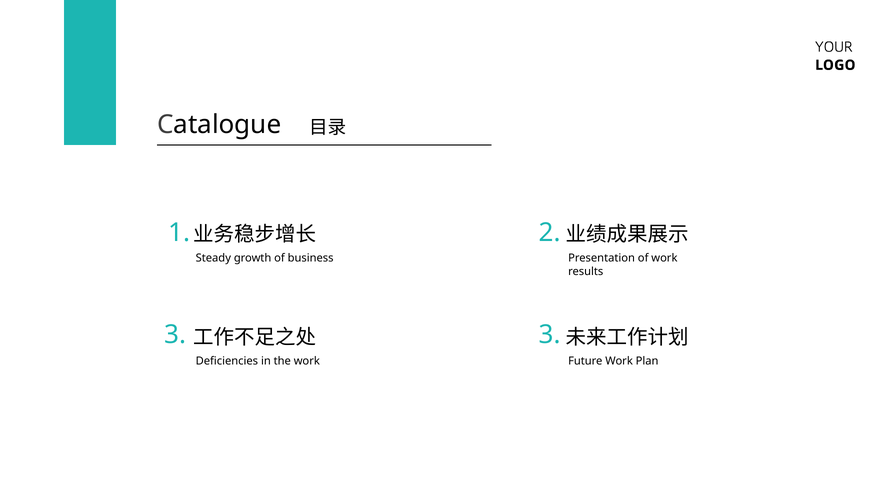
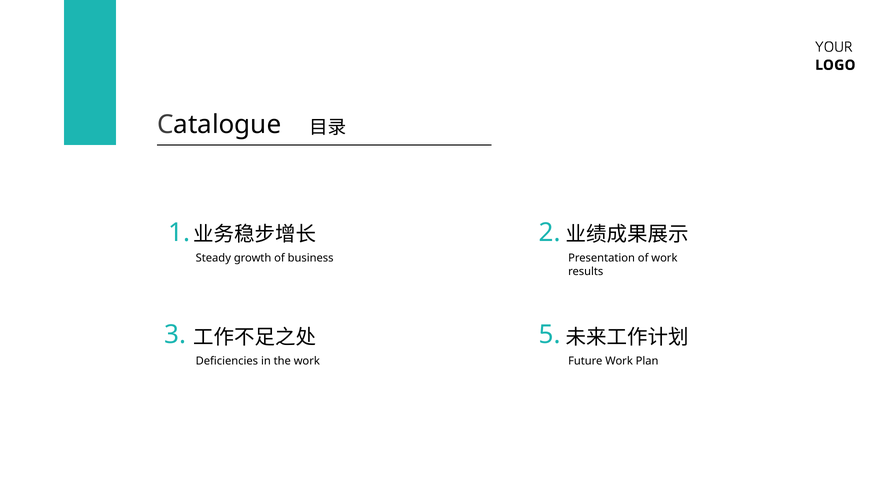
3 3: 3 -> 5
